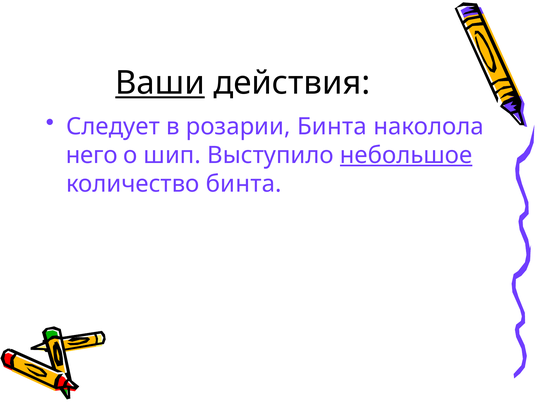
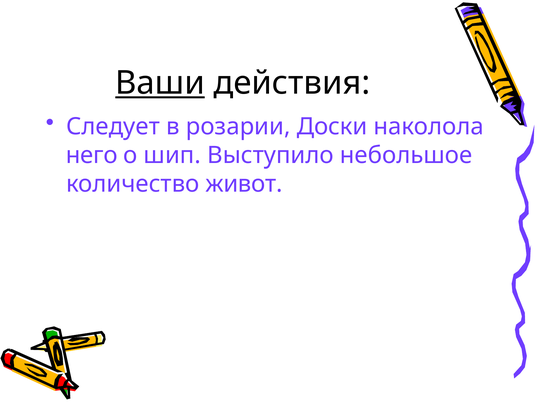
розарии Бинта: Бинта -> Доски
небольшое underline: present -> none
количество бинта: бинта -> живот
